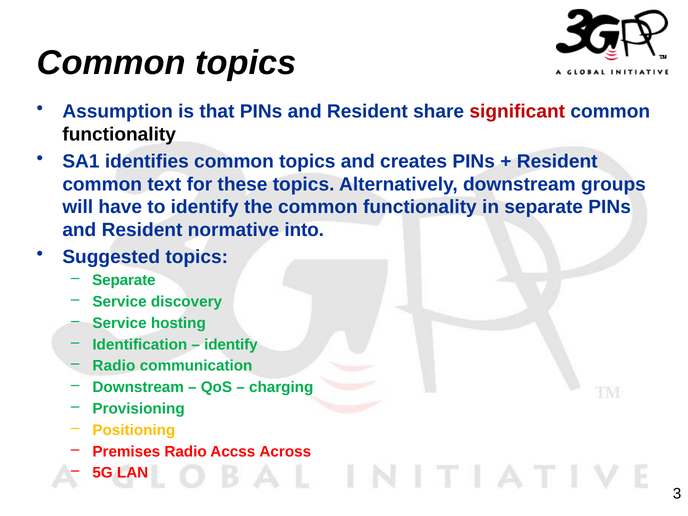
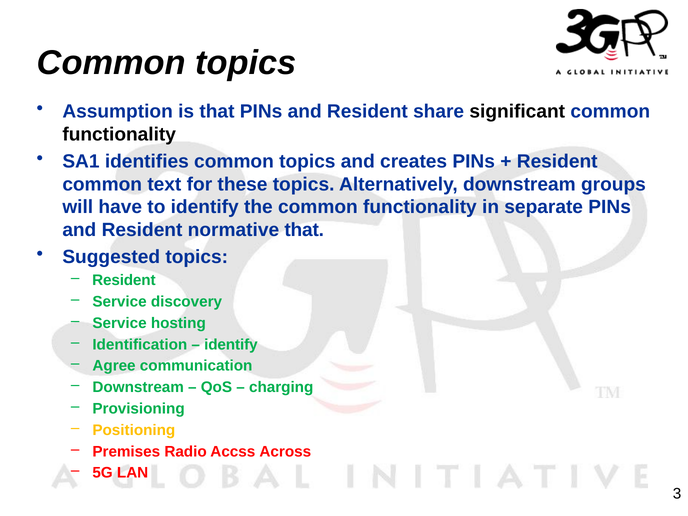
significant colour: red -> black
normative into: into -> that
Separate at (124, 280): Separate -> Resident
Radio at (114, 366): Radio -> Agree
